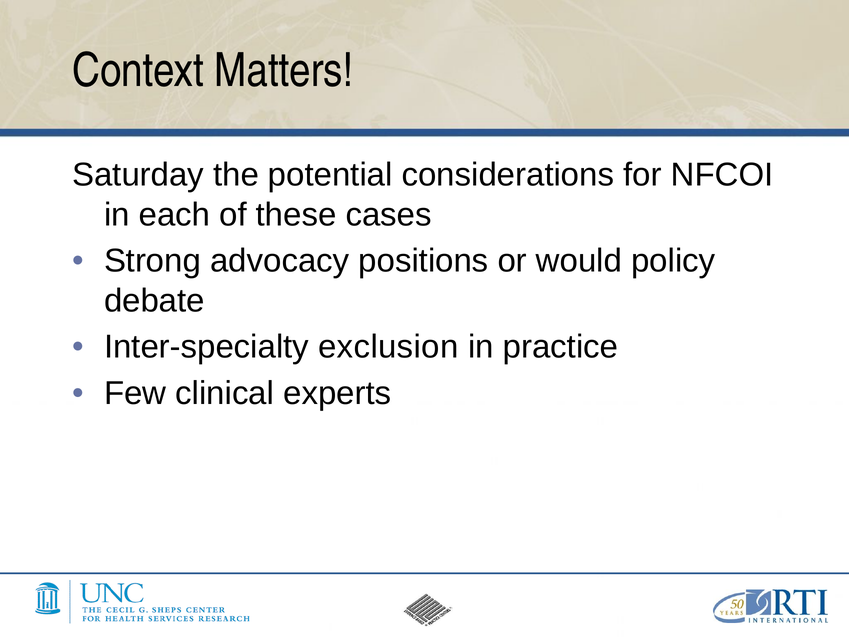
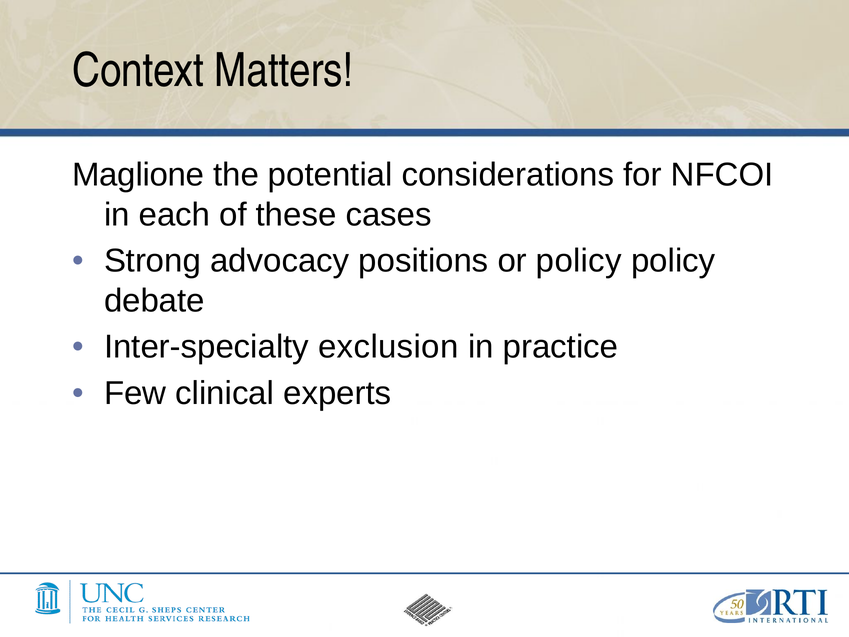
Saturday: Saturday -> Maglione
or would: would -> policy
